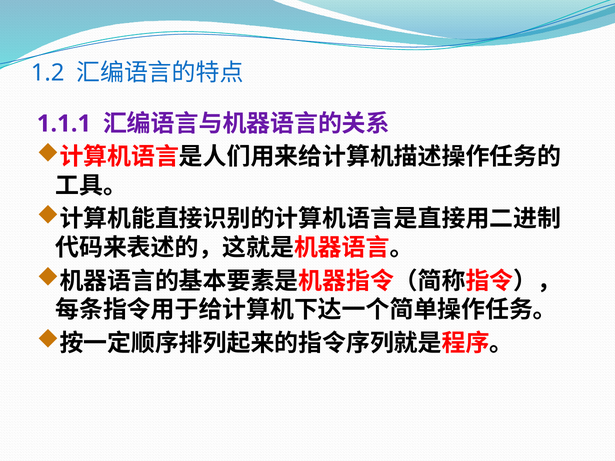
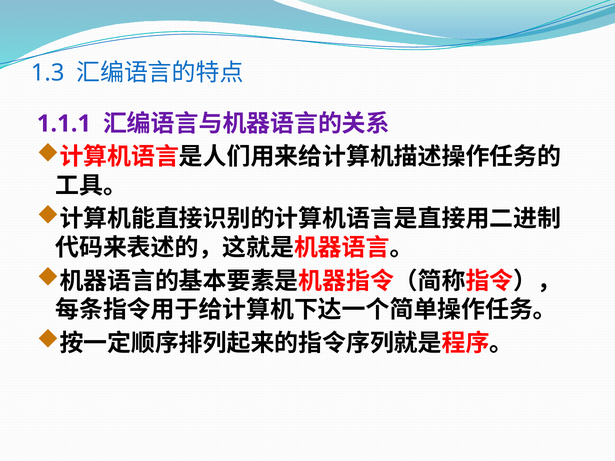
1.2: 1.2 -> 1.3
